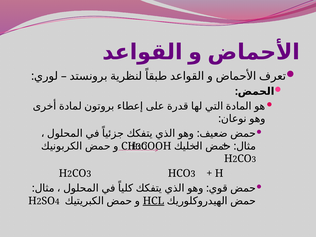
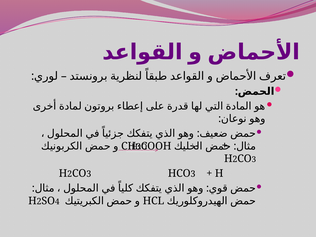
HCL underline: present -> none
